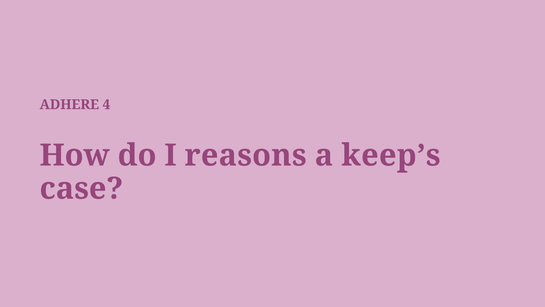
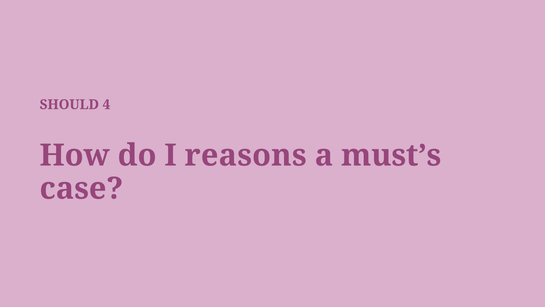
ADHERE: ADHERE -> SHOULD
keep’s: keep’s -> must’s
